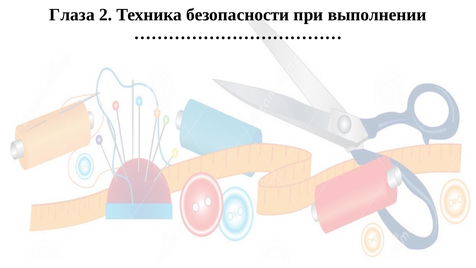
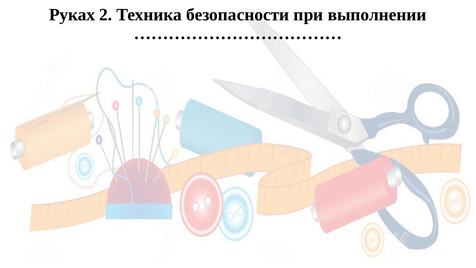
Глаза: Глаза -> Руках
